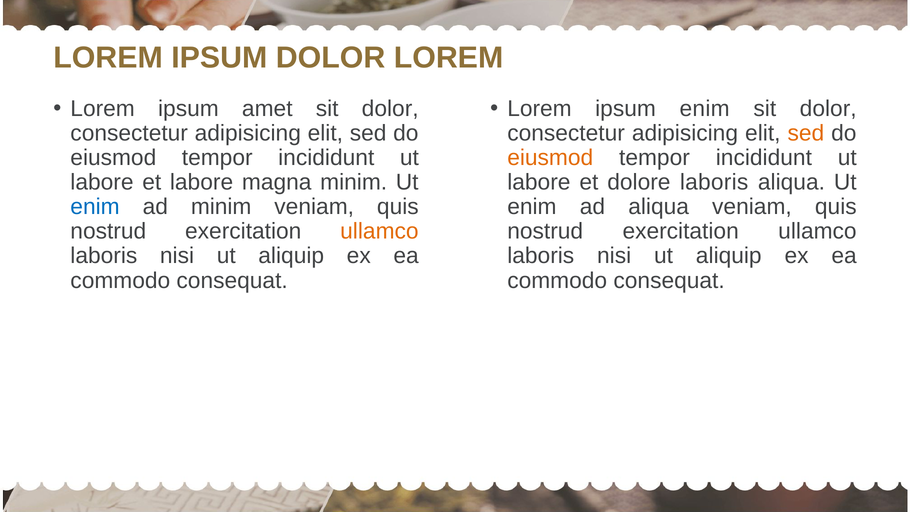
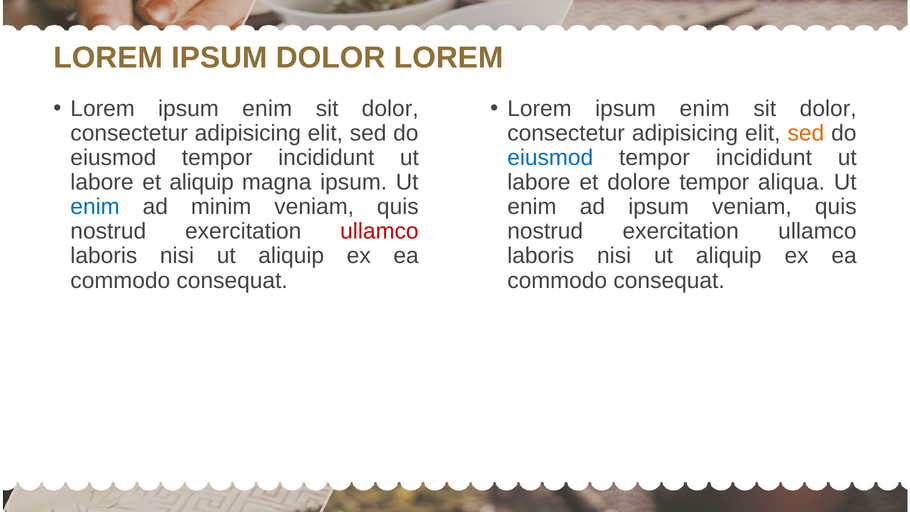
amet at (267, 109): amet -> enim
eiusmod at (550, 158) colour: orange -> blue
et labore: labore -> aliquip
magna minim: minim -> ipsum
dolore laboris: laboris -> tempor
ad aliqua: aliqua -> ipsum
ullamco at (379, 231) colour: orange -> red
